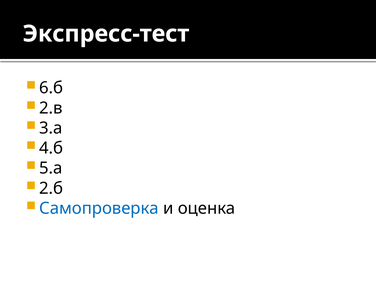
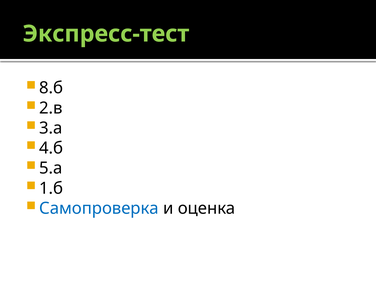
Экспресс-тест colour: white -> light green
6.б: 6.б -> 8.б
2.б: 2.б -> 1.б
